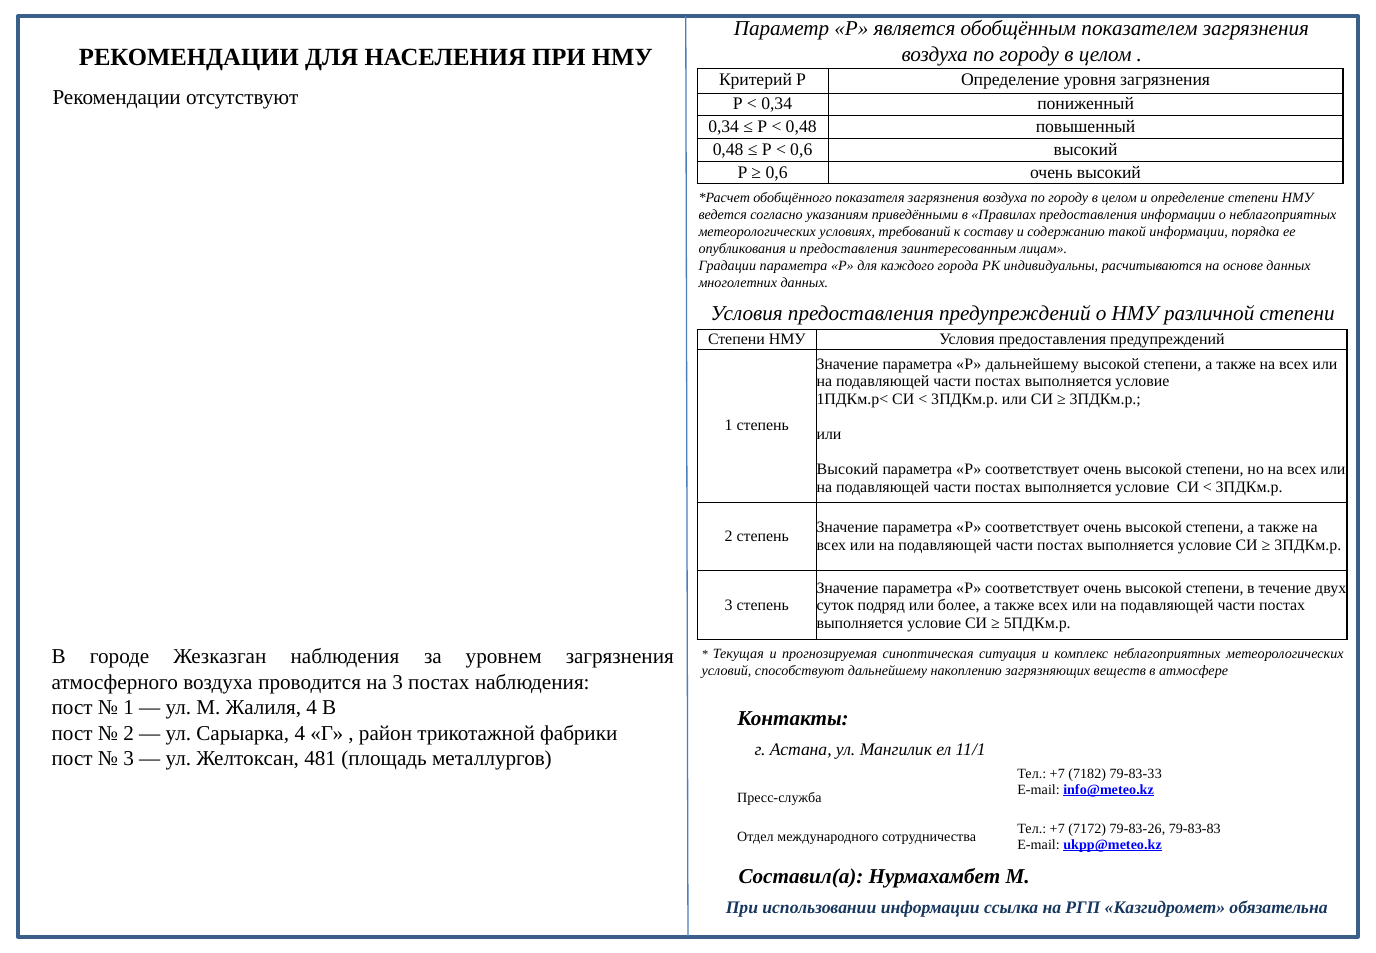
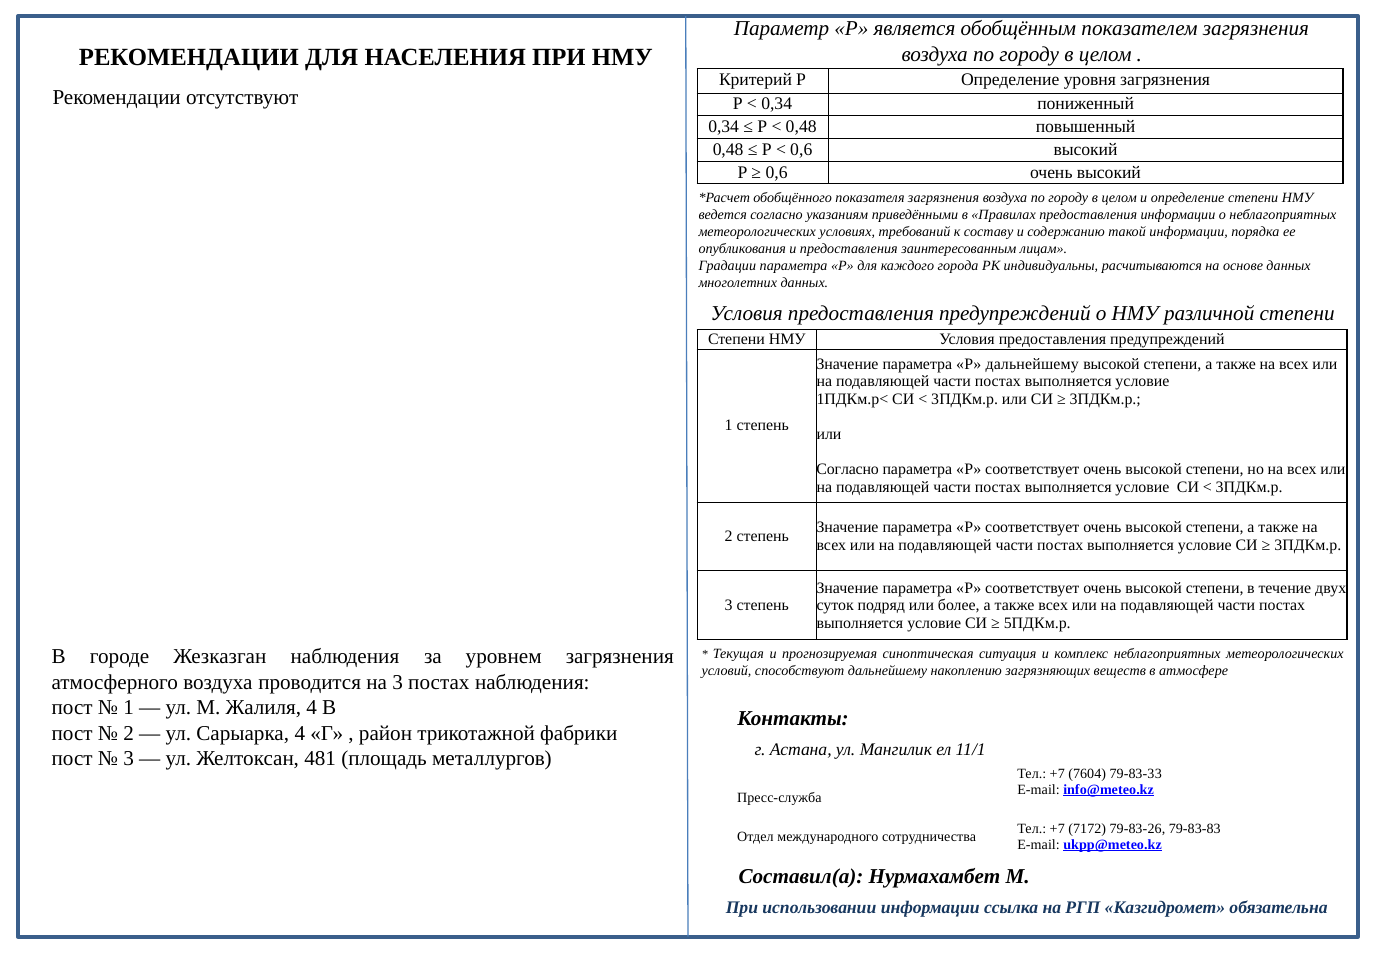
Высокий at (848, 469): Высокий -> Согласно
7182: 7182 -> 7604
